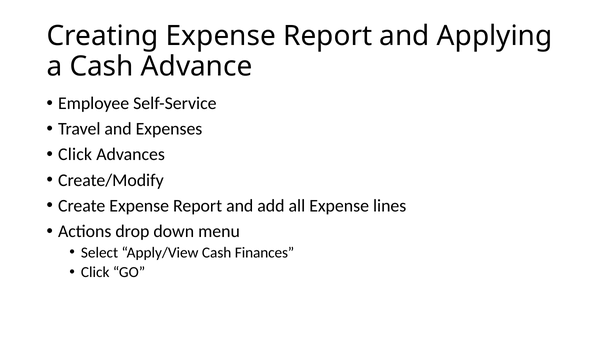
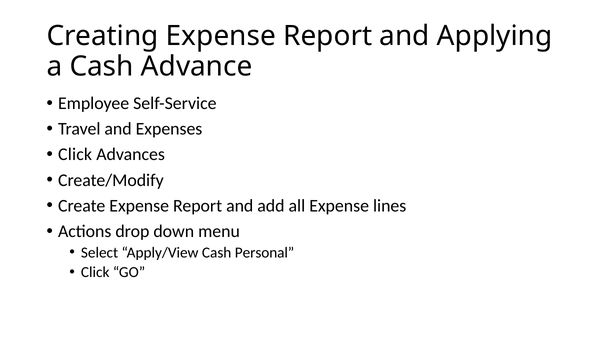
Finances: Finances -> Personal
